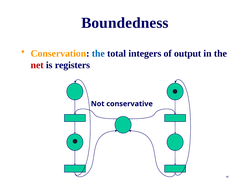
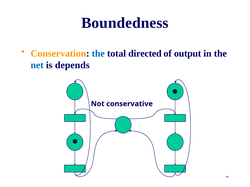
integers: integers -> directed
net colour: red -> blue
registers: registers -> depends
